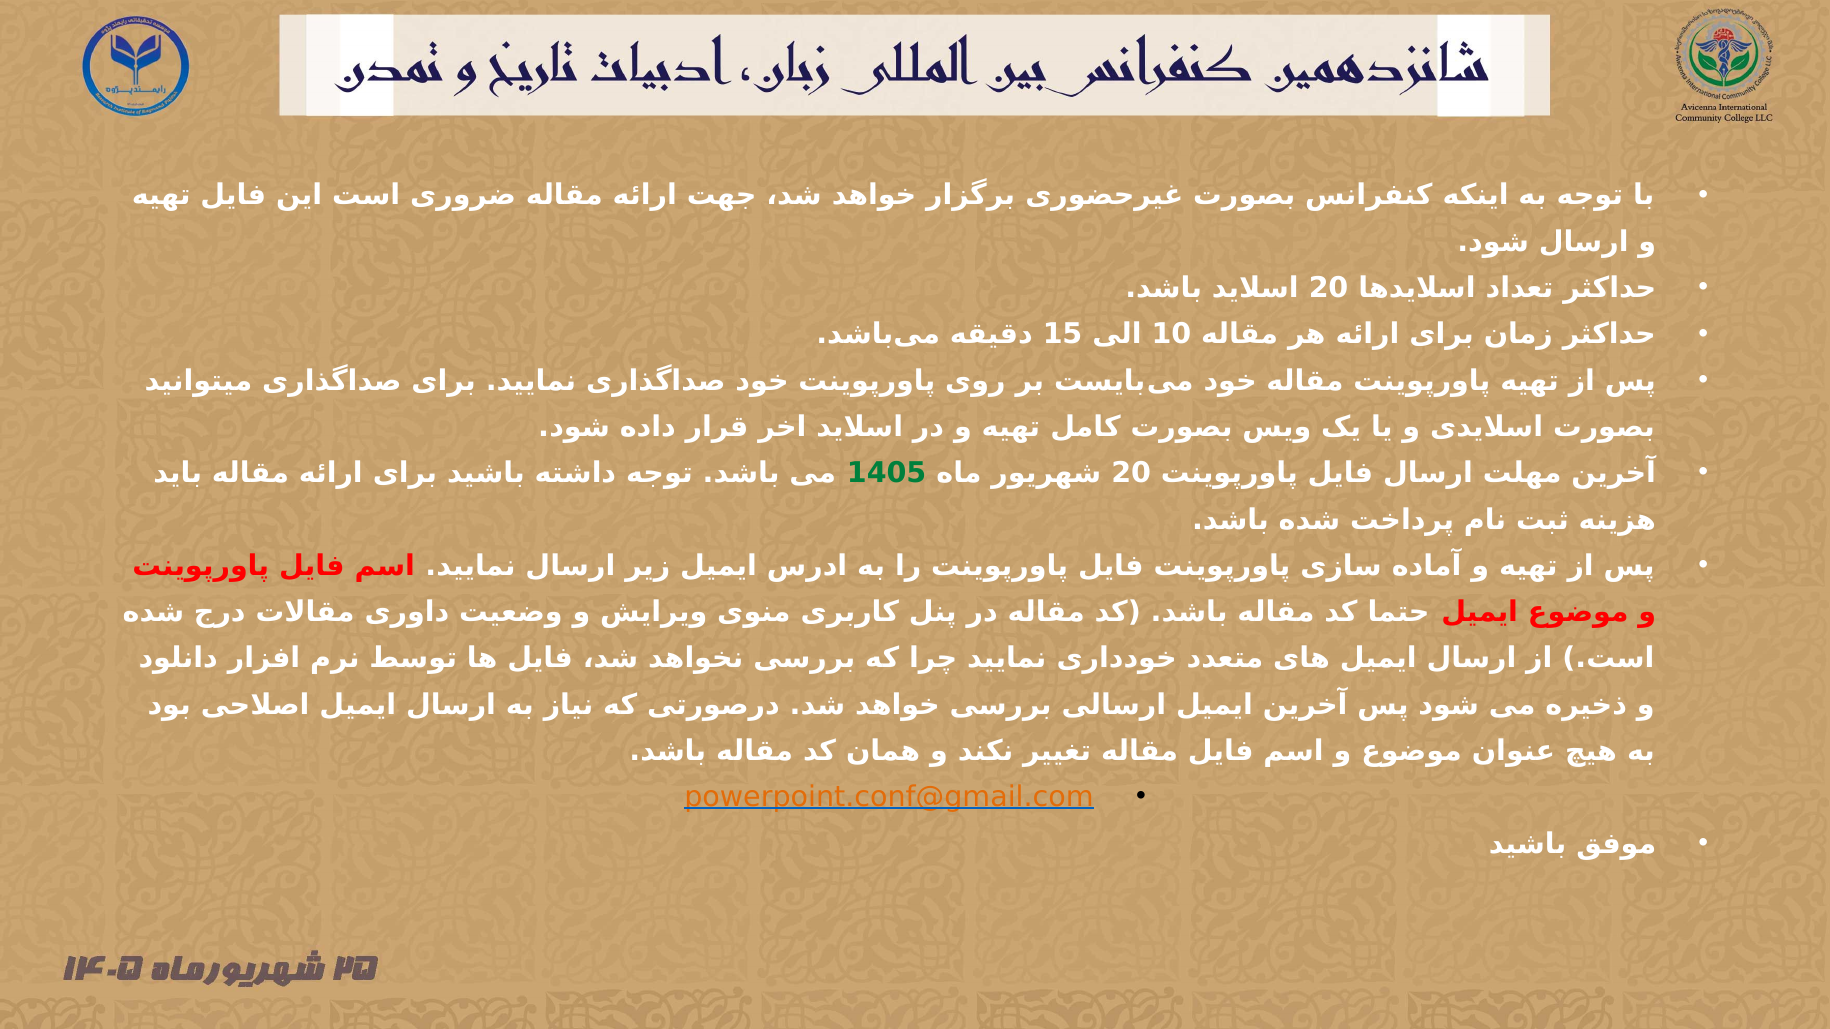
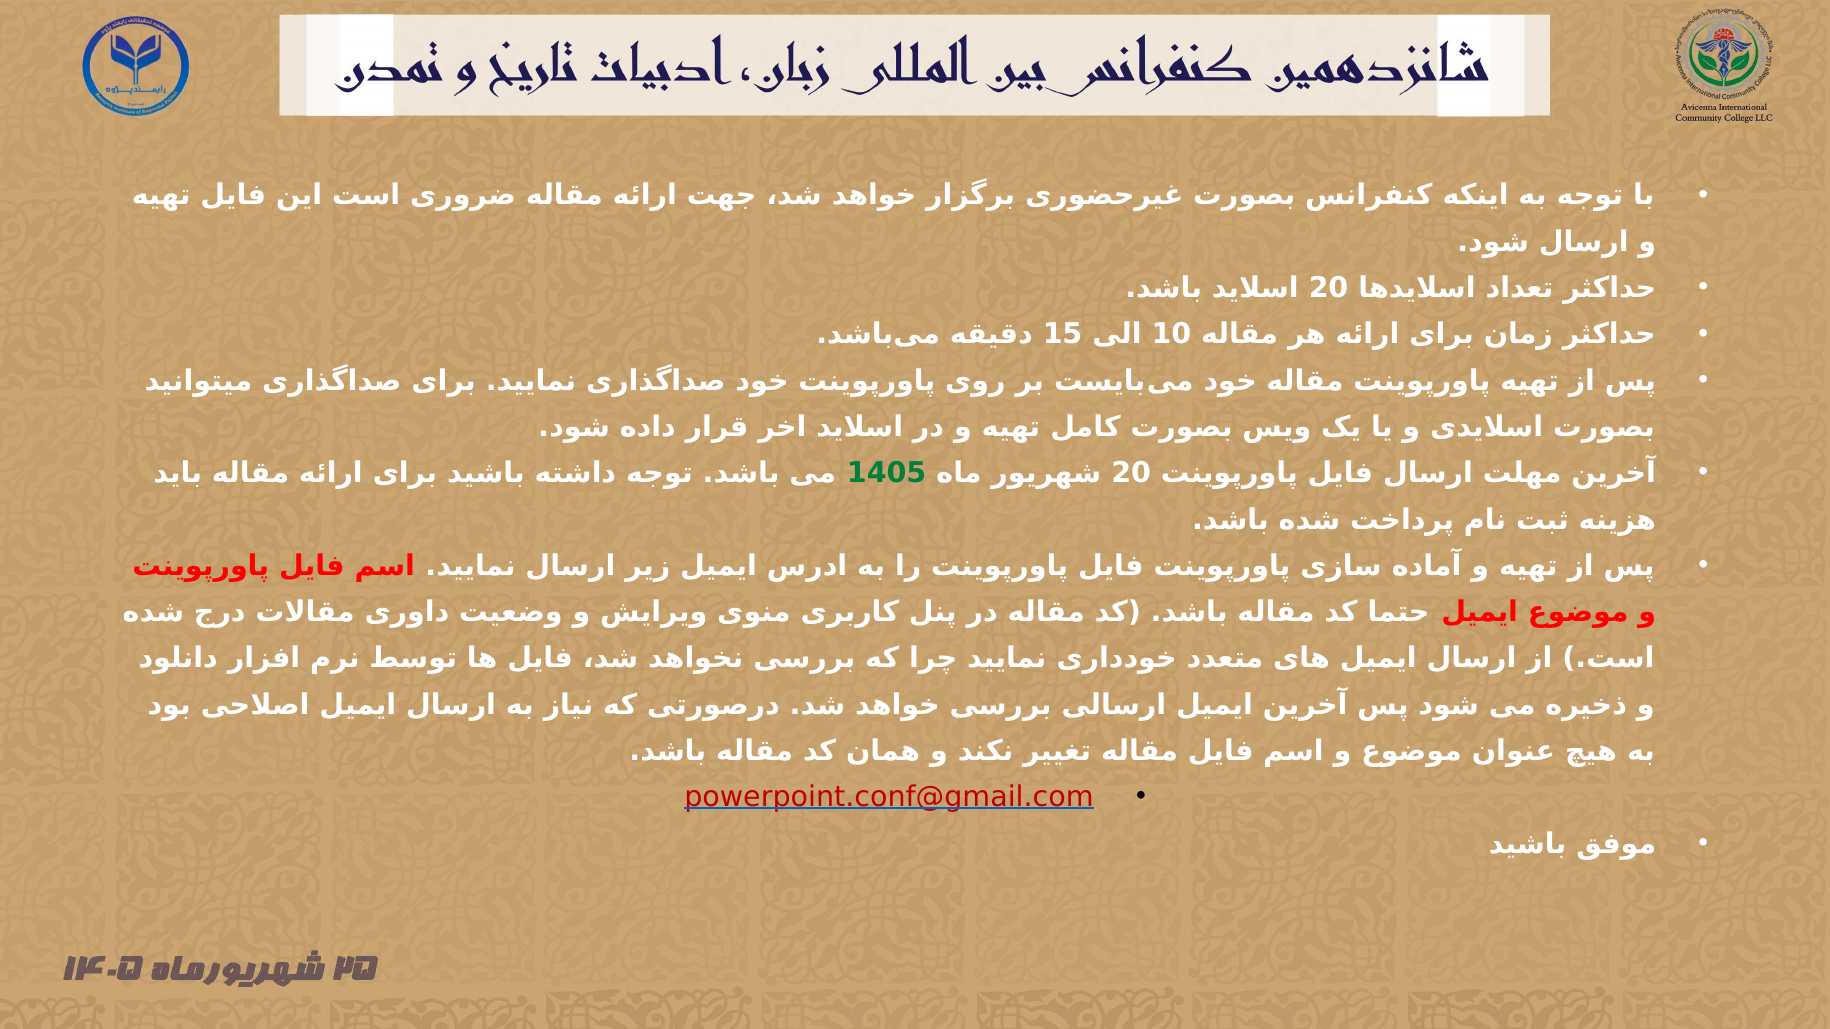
powerpoint.conf@gmail.com colour: orange -> red
